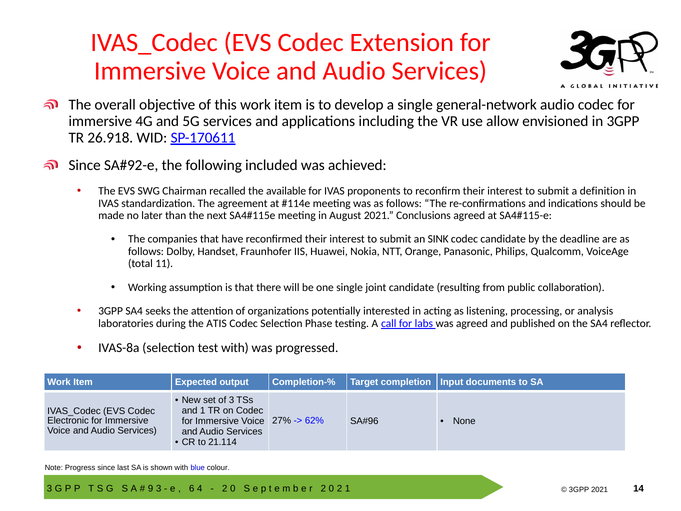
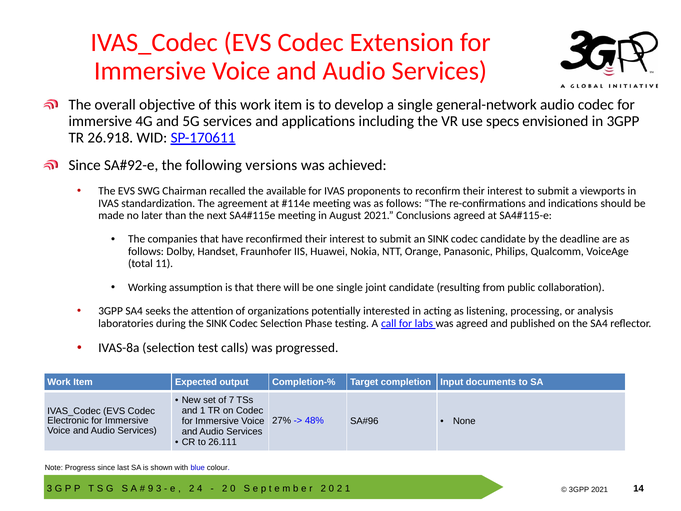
allow: allow -> specs
included: included -> versions
definition: definition -> viewports
the ATIS: ATIS -> SINK
test with: with -> calls
of 3: 3 -> 7
62%: 62% -> 48%
21.114: 21.114 -> 26.111
6 at (192, 488): 6 -> 2
